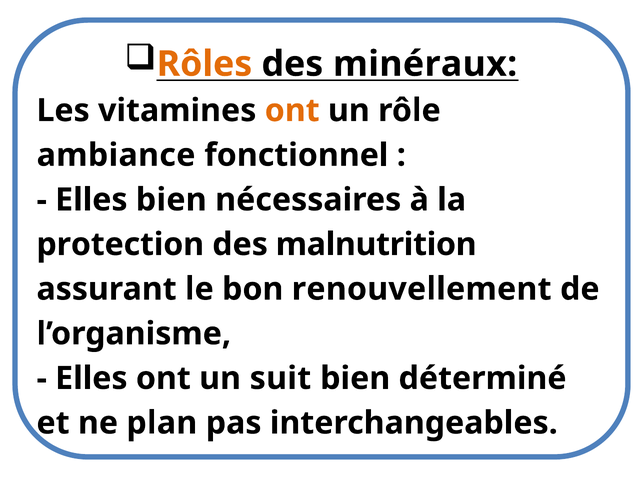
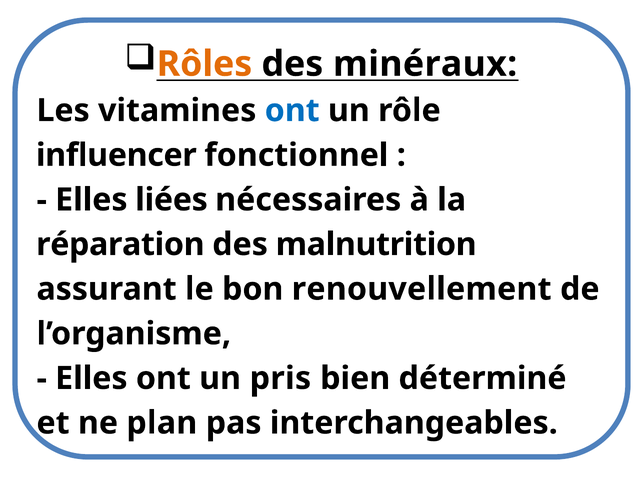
ont at (292, 111) colour: orange -> blue
ambiance: ambiance -> influencer
Elles bien: bien -> liées
protection: protection -> réparation
suit: suit -> pris
